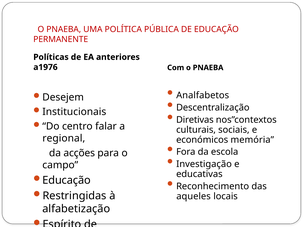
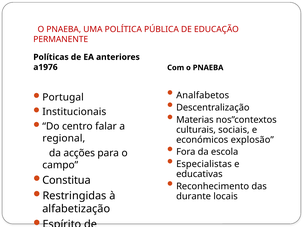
Desejem: Desejem -> Portugal
Diretivas: Diretivas -> Materias
memória: memória -> explosão
Investigação: Investigação -> Especialistas
Educação at (67, 180): Educação -> Constitua
aqueles: aqueles -> durante
